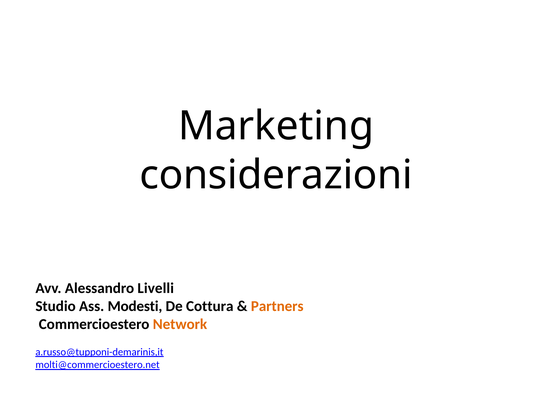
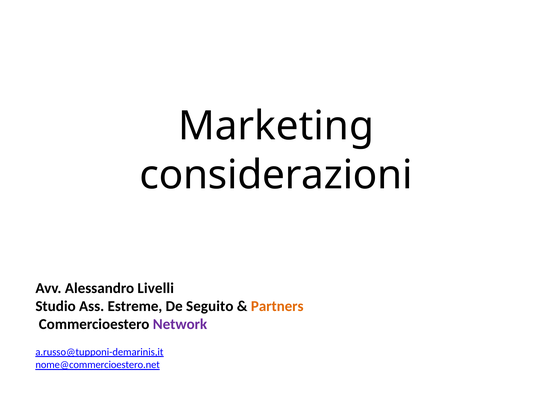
Modesti: Modesti -> Estreme
Cottura: Cottura -> Seguito
Network colour: orange -> purple
molti@commercioestero.net: molti@commercioestero.net -> nome@commercioestero.net
